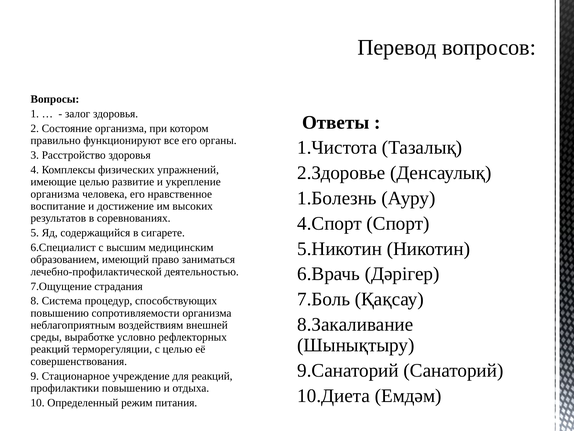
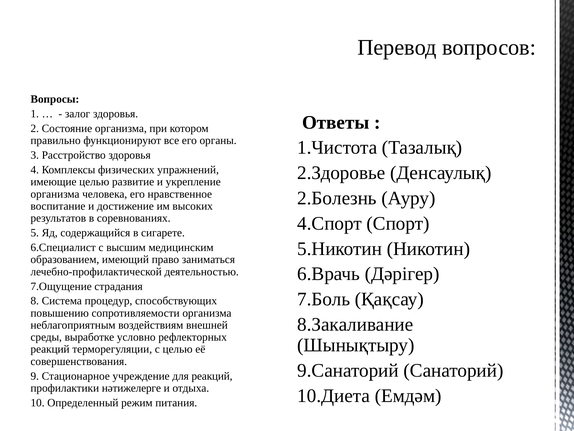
1.Болезнь: 1.Болезнь -> 2.Болезнь
профилактики повышению: повышению -> нәтижелерге
